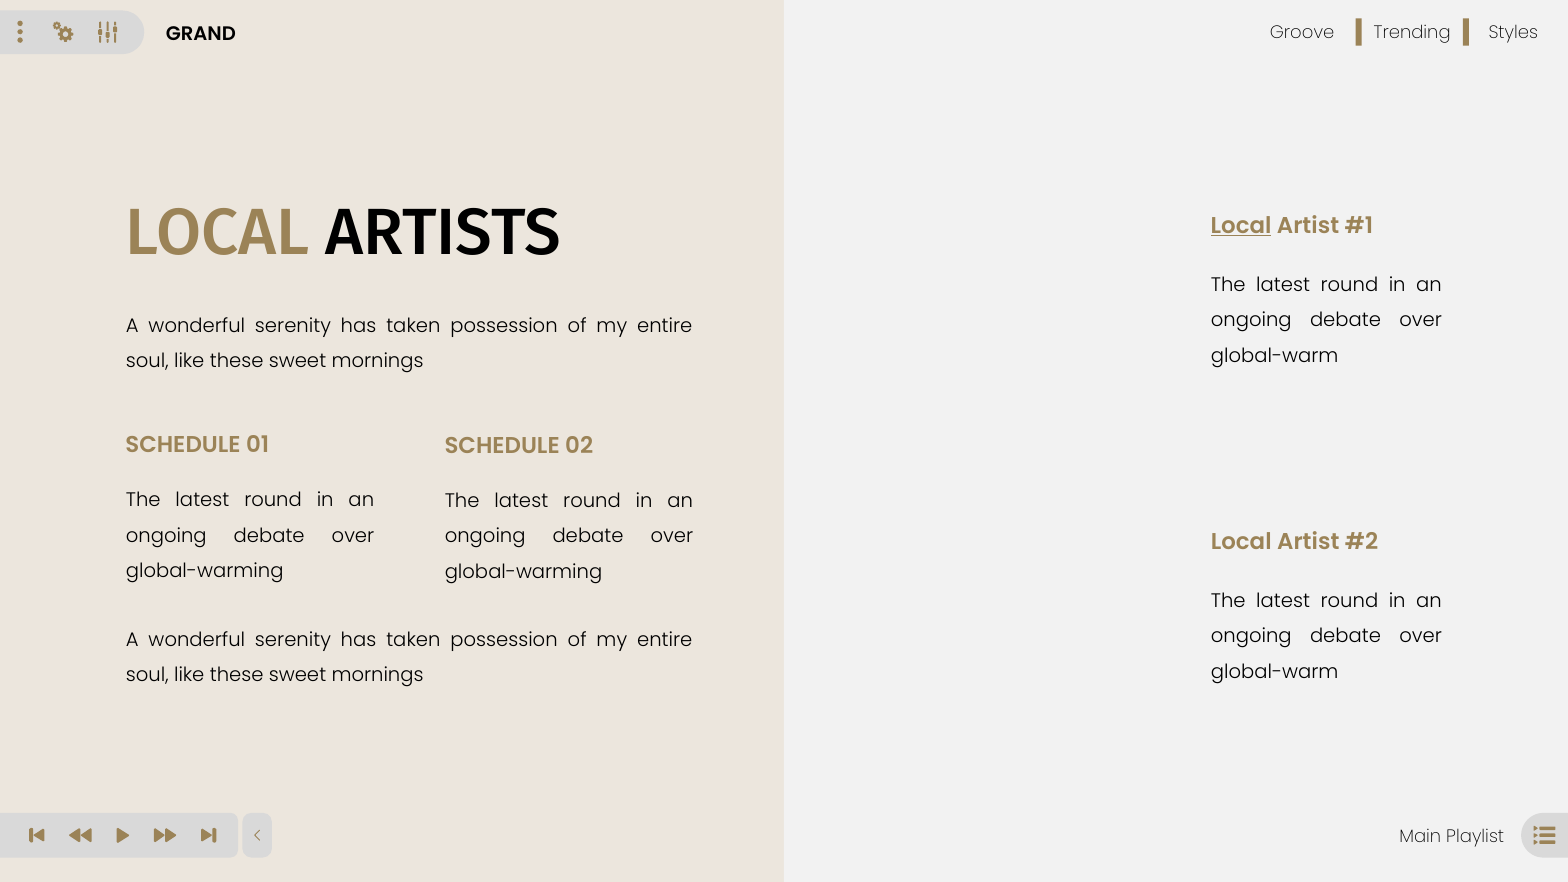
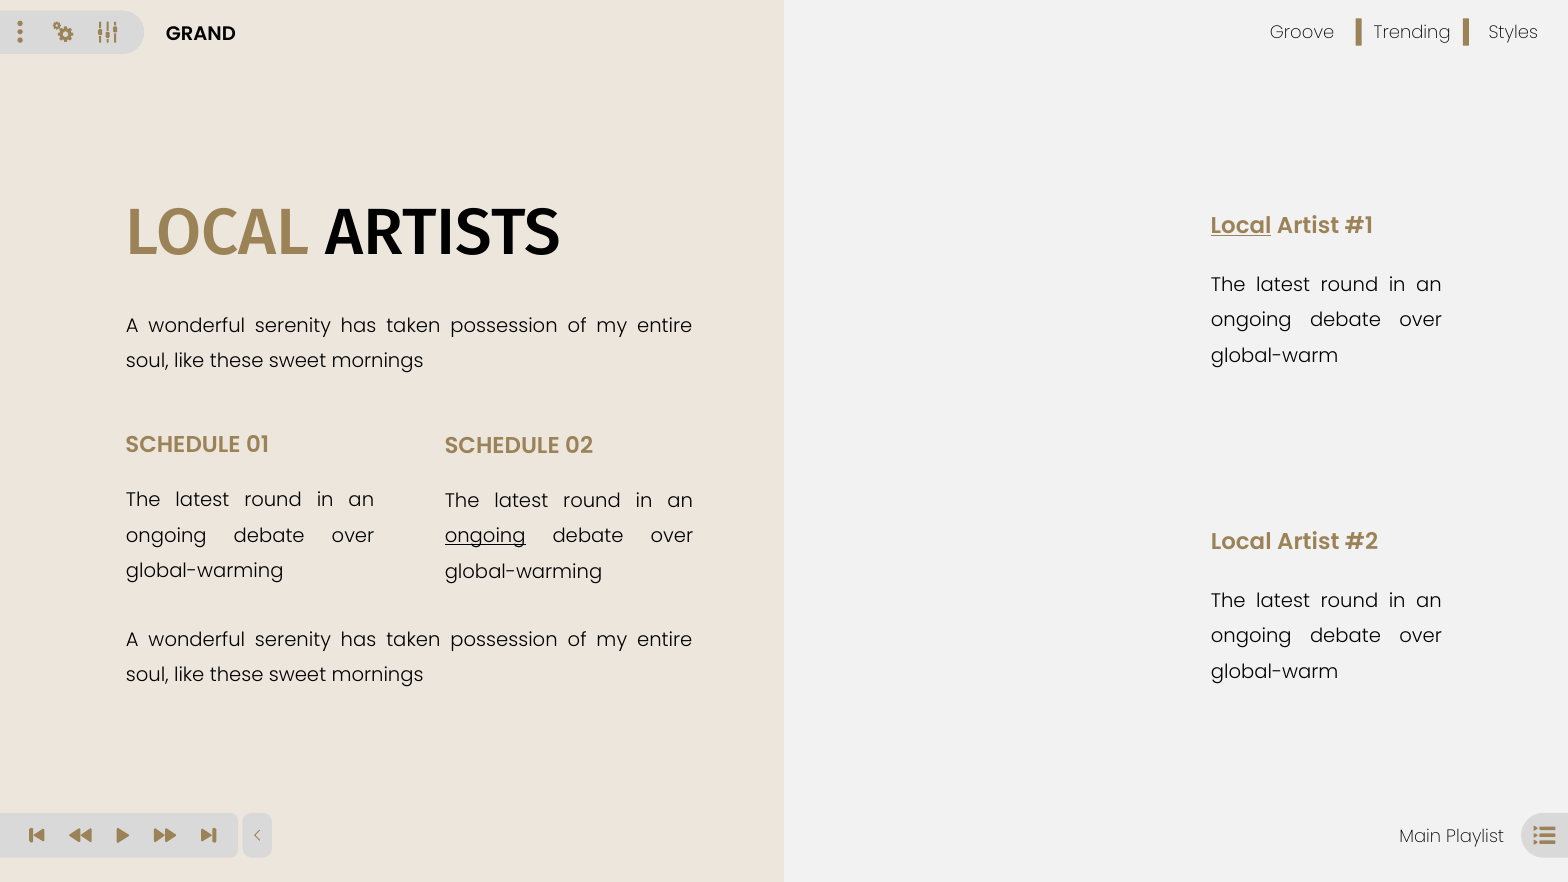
ongoing at (485, 536) underline: none -> present
